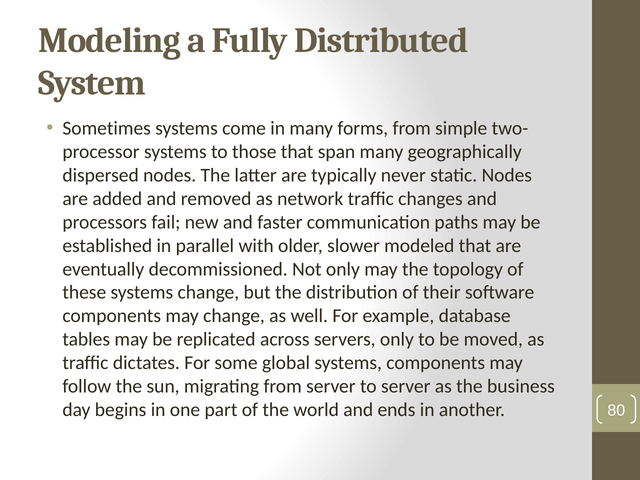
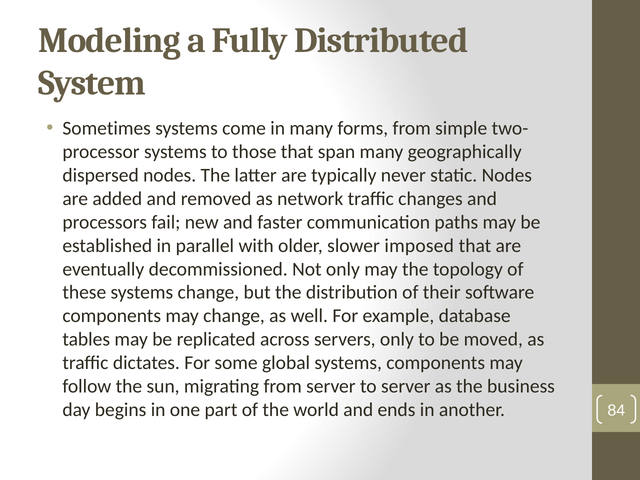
modeled: modeled -> imposed
80: 80 -> 84
